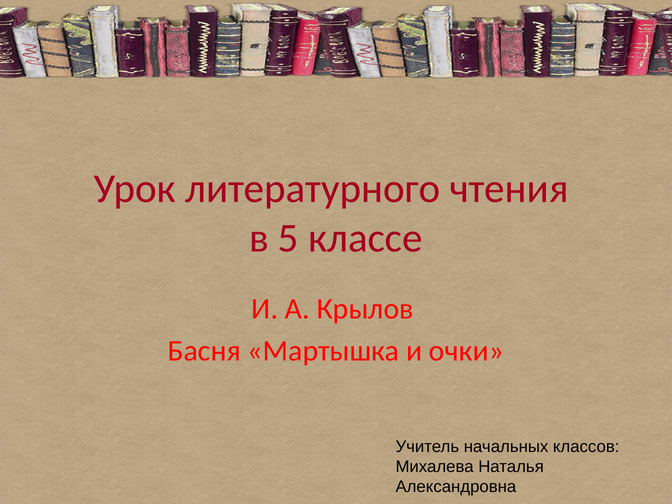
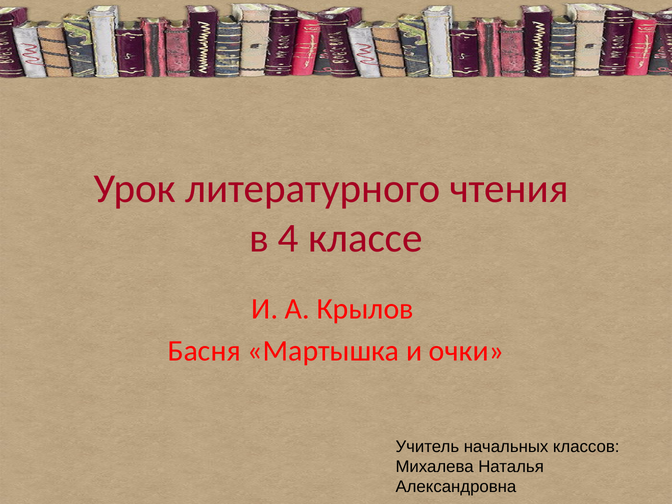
5: 5 -> 4
